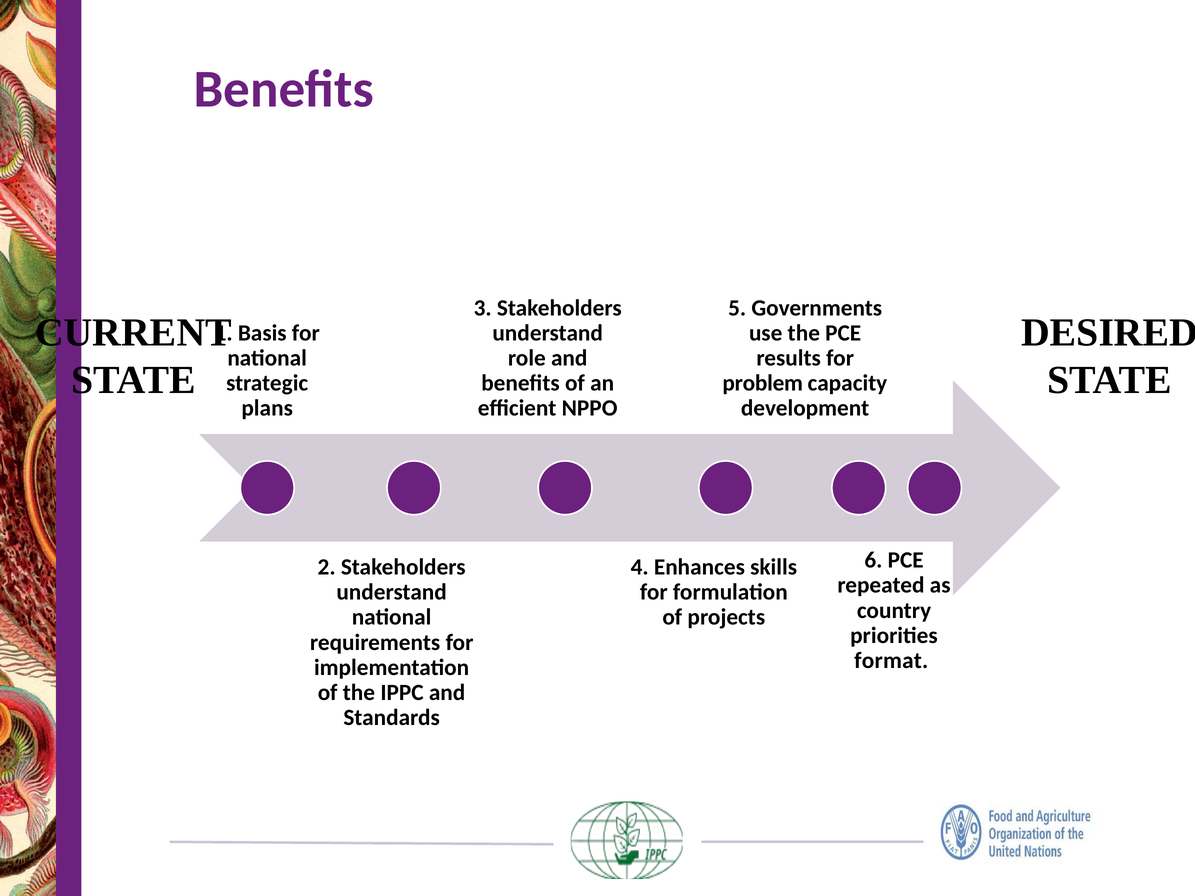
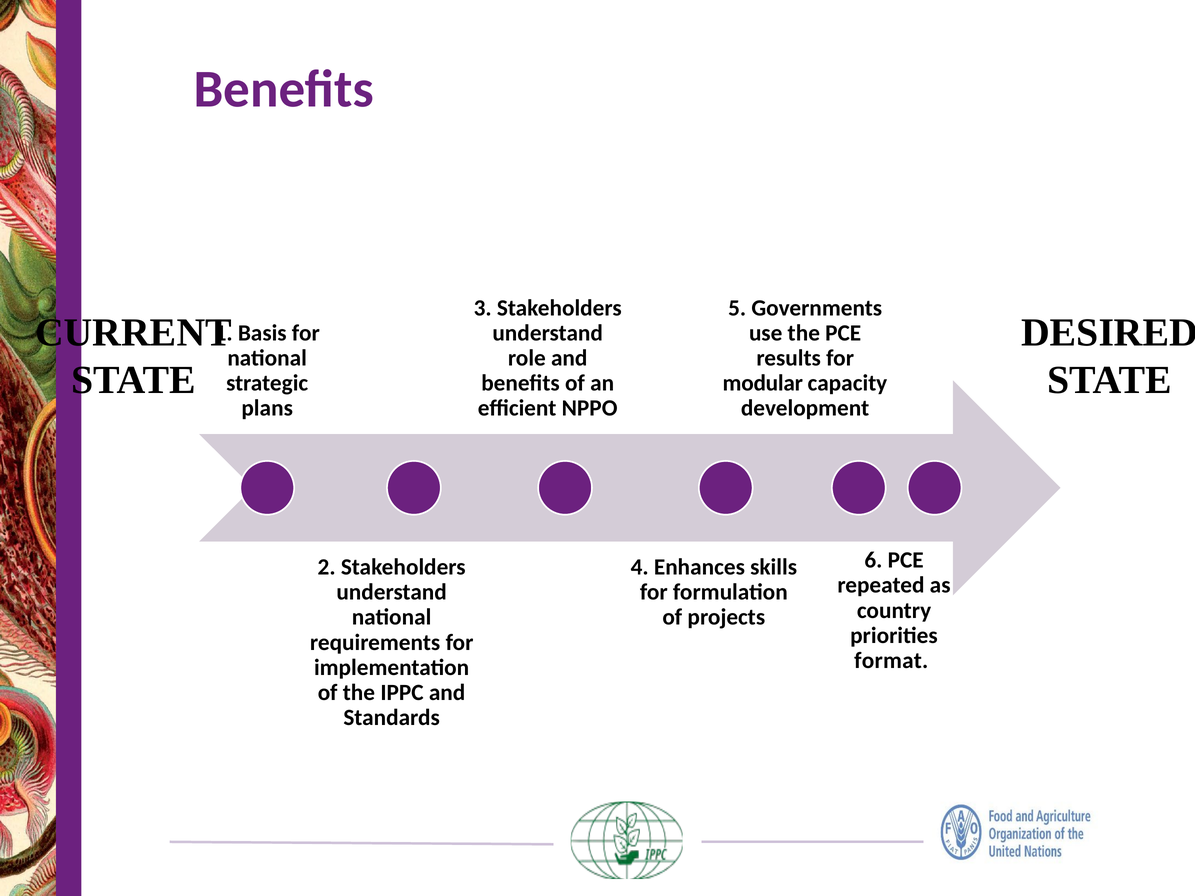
problem: problem -> modular
